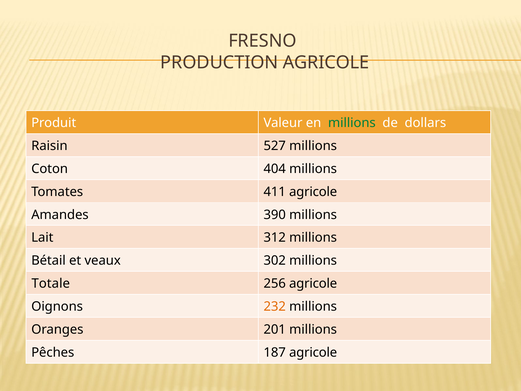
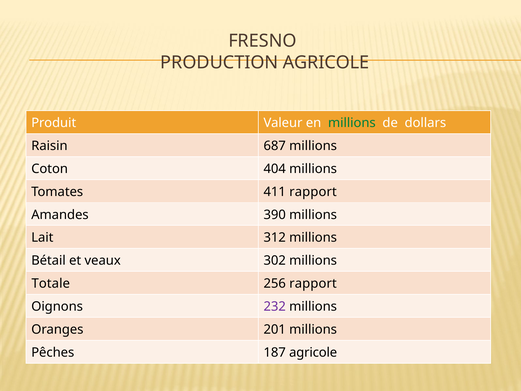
527: 527 -> 687
411 agricole: agricole -> rapport
256 agricole: agricole -> rapport
232 colour: orange -> purple
